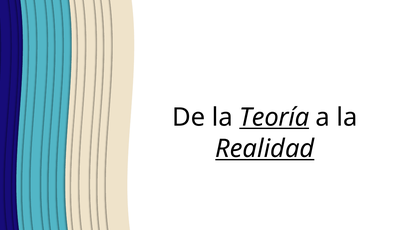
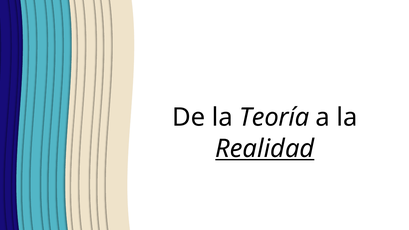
Teoría underline: present -> none
